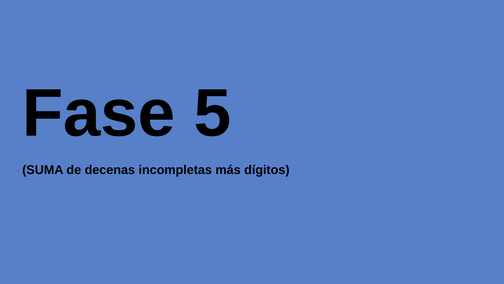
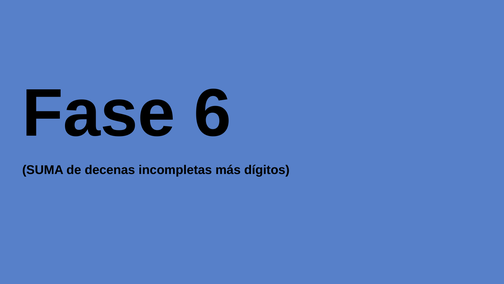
5: 5 -> 6
